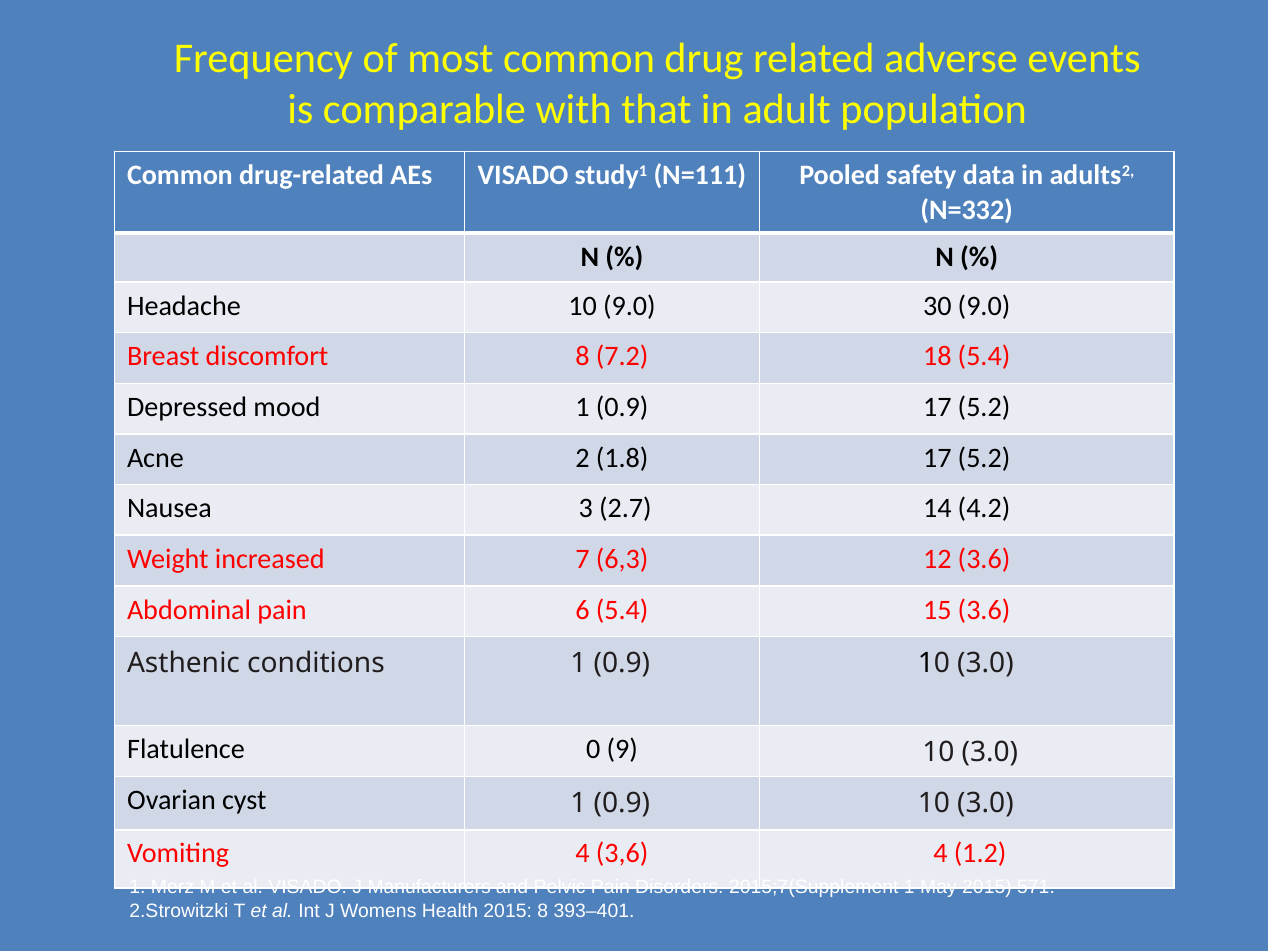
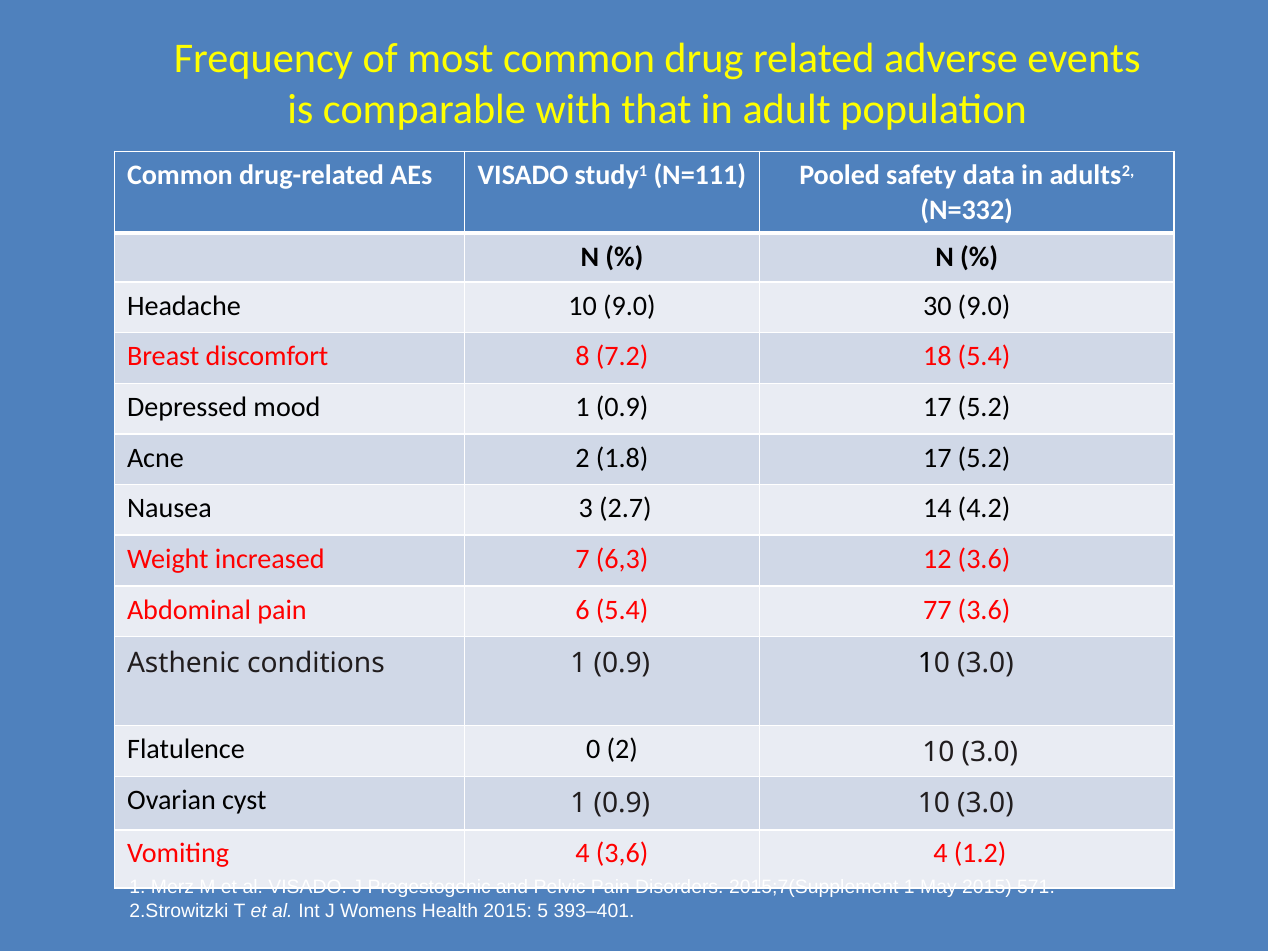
15: 15 -> 77
0 9: 9 -> 2
Manufacturers: Manufacturers -> Progestogenic
2015 8: 8 -> 5
